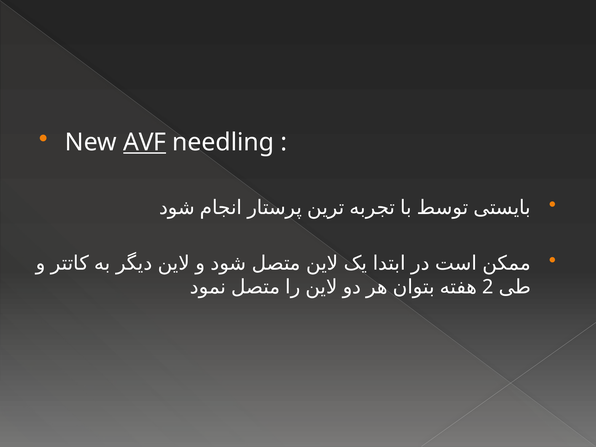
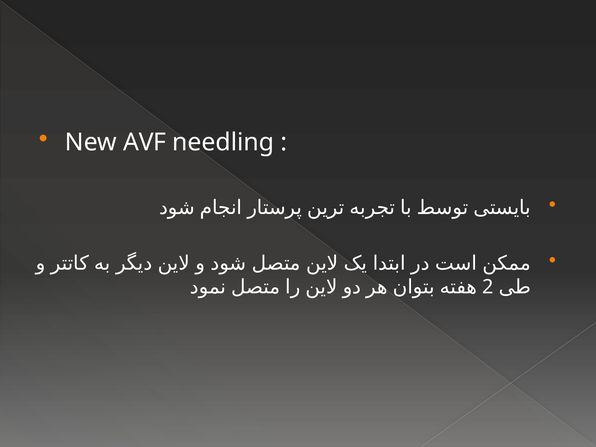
AVF underline: present -> none
